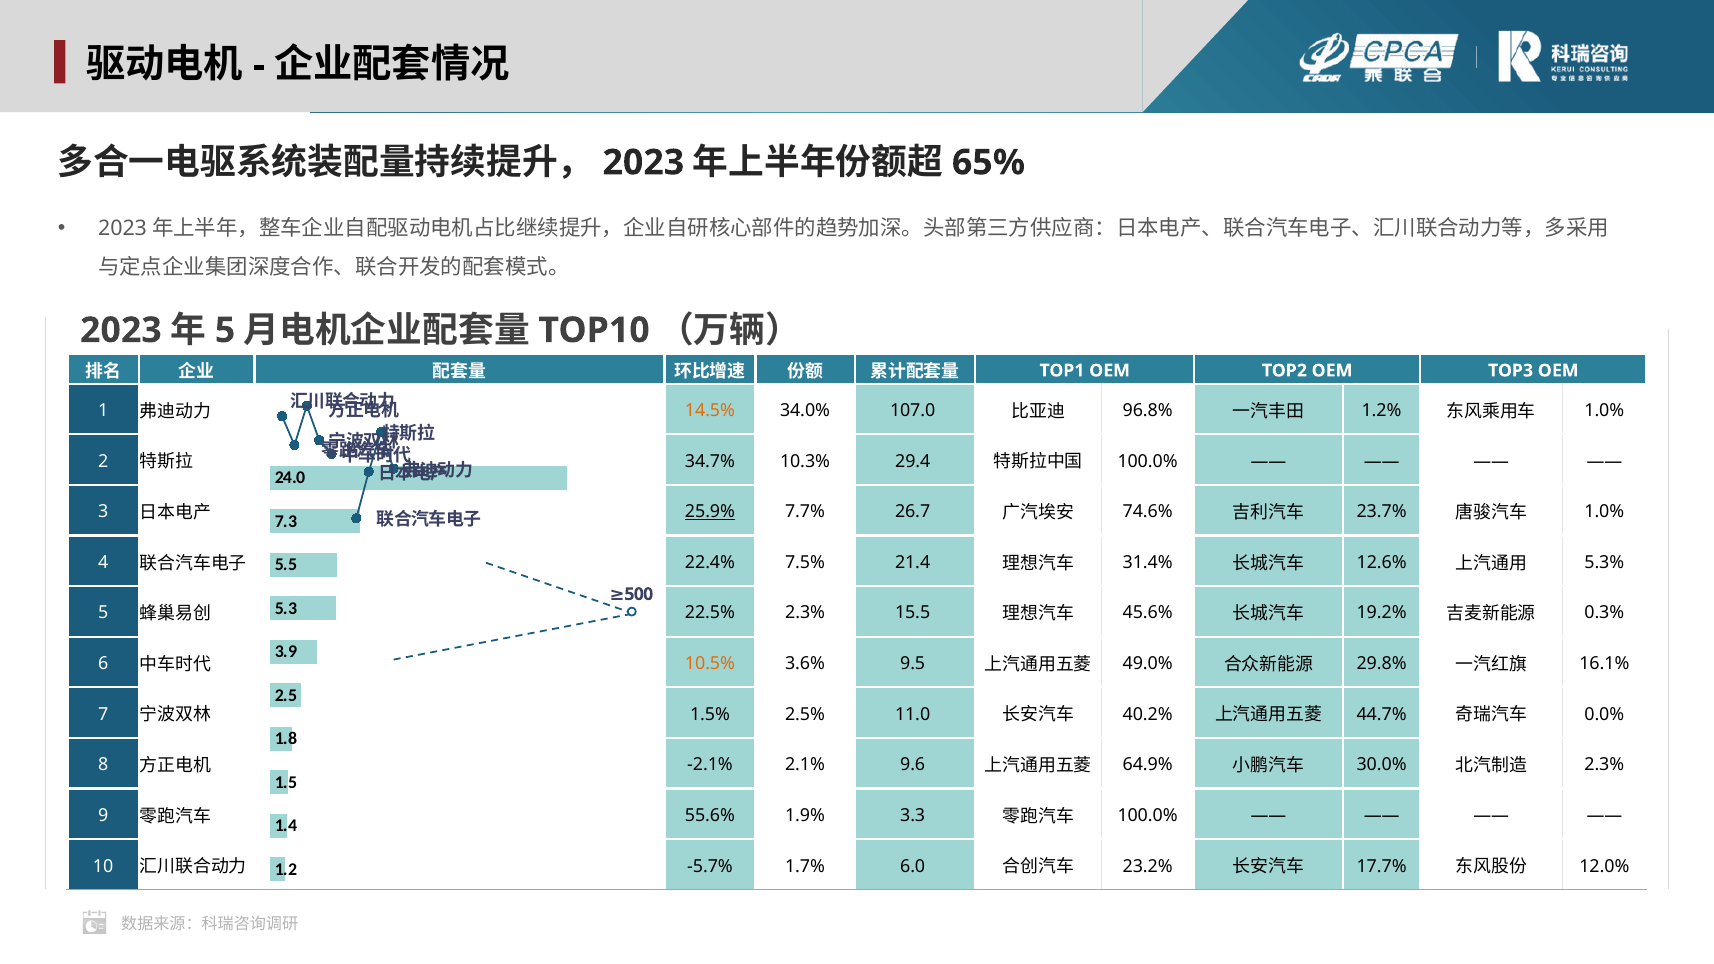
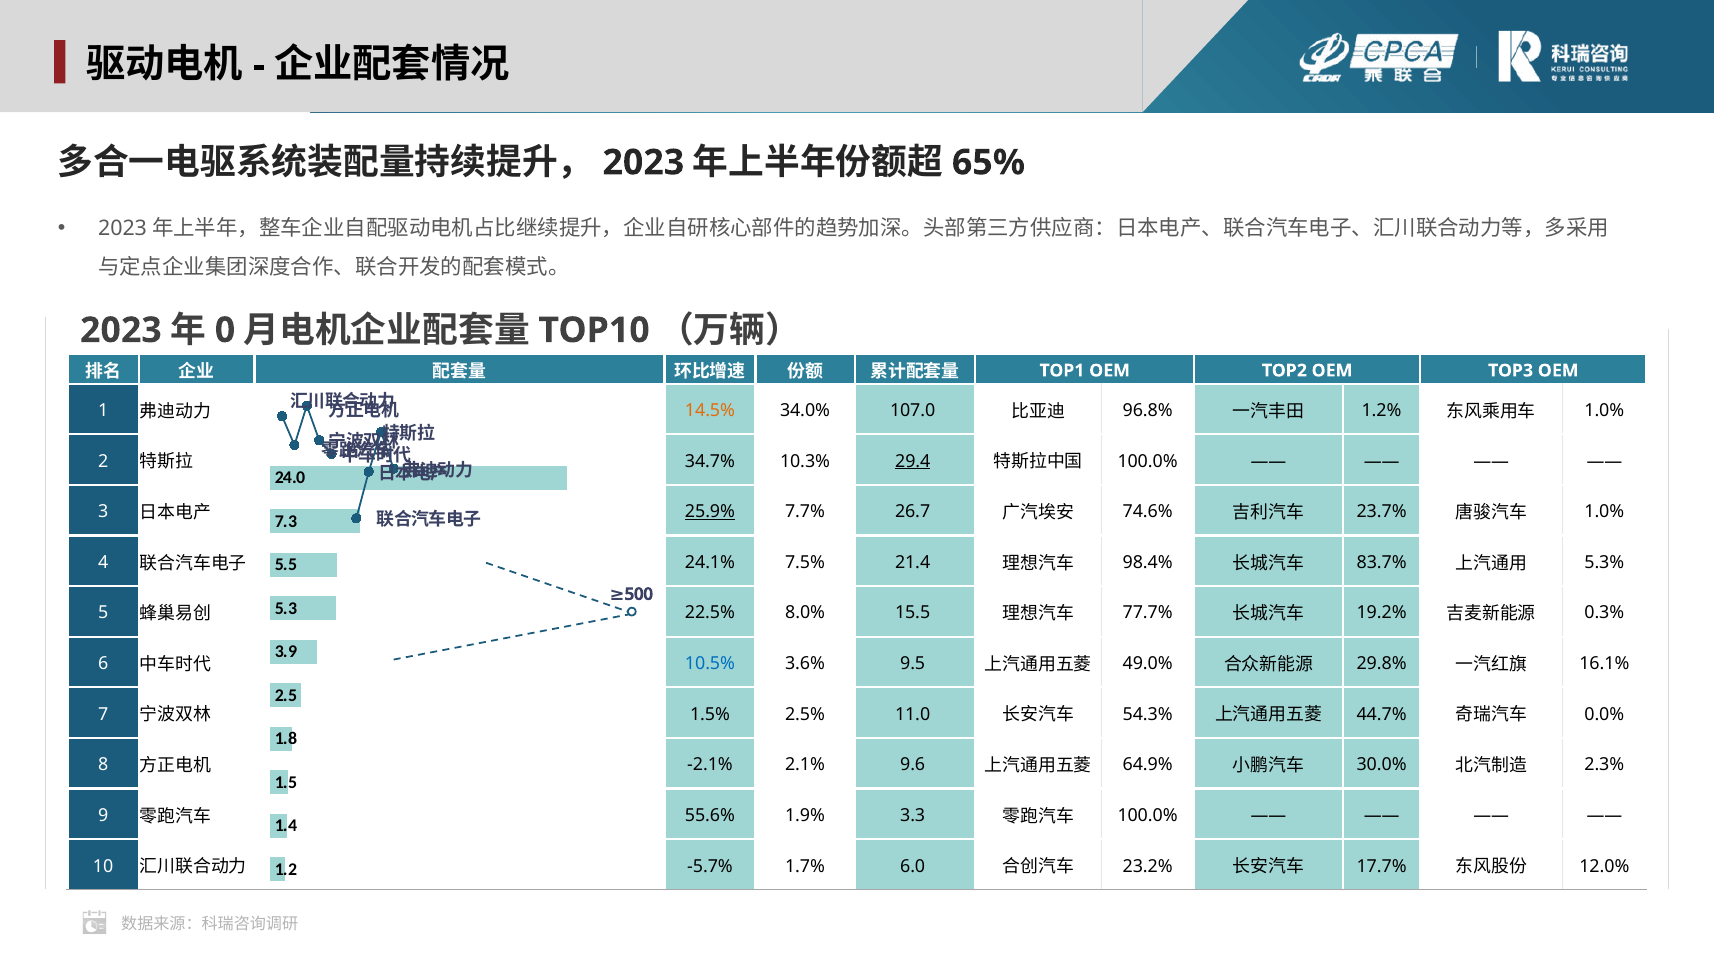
5 at (225, 330): 5 -> 0
29.4 underline: none -> present
22.4%: 22.4% -> 24.1%
31.4%: 31.4% -> 98.4%
12.6%: 12.6% -> 83.7%
22.5% 2.3%: 2.3% -> 8.0%
45.6%: 45.6% -> 77.7%
10.5% colour: orange -> blue
40.2%: 40.2% -> 54.3%
